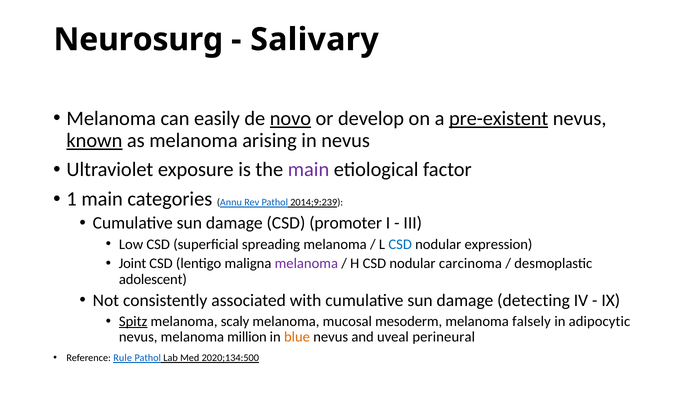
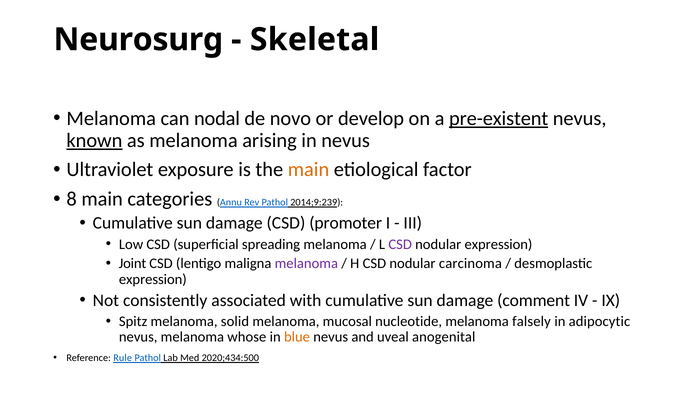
Salivary: Salivary -> Skeletal
easily: easily -> nodal
novo underline: present -> none
main at (308, 170) colour: purple -> orange
1: 1 -> 8
CSD at (400, 244) colour: blue -> purple
adolescent at (153, 279): adolescent -> expression
detecting: detecting -> comment
Spitz underline: present -> none
scaly: scaly -> solid
mesoderm: mesoderm -> nucleotide
million: million -> whose
perineural: perineural -> anogenital
2020;134:500: 2020;134:500 -> 2020;434:500
